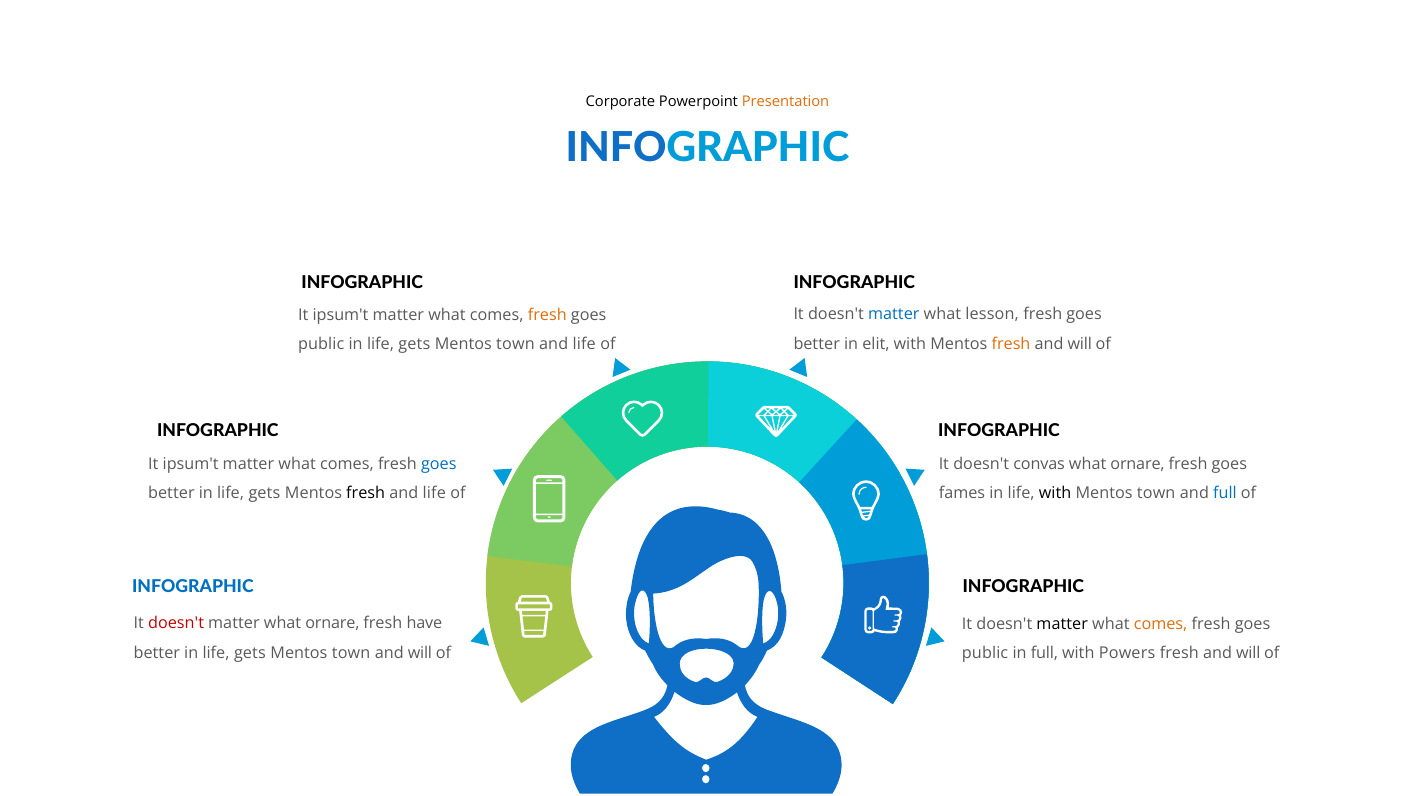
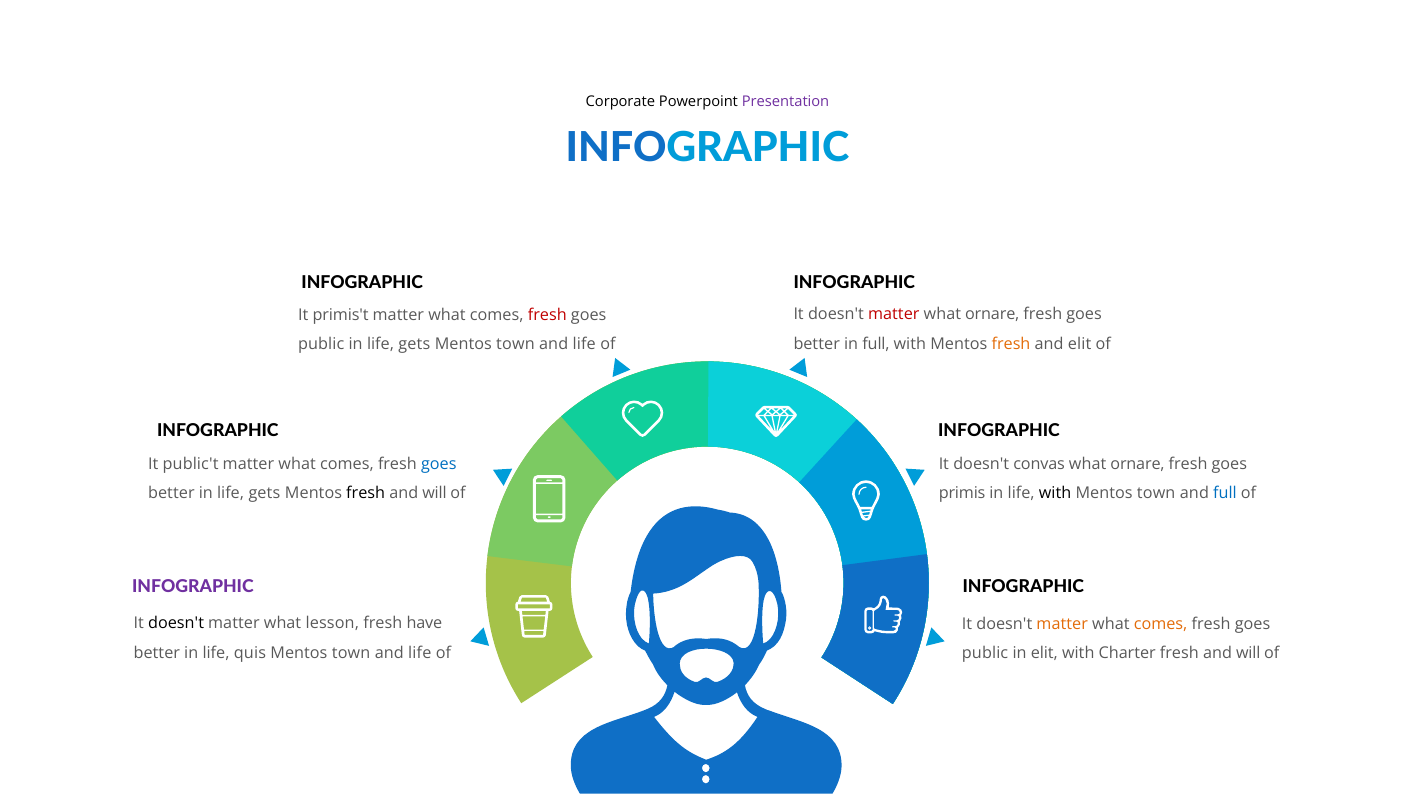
Presentation colour: orange -> purple
ipsum't at (341, 315): ipsum't -> primis't
fresh at (547, 315) colour: orange -> red
matter at (894, 315) colour: blue -> red
lesson at (992, 315): lesson -> ornare
in elit: elit -> full
will at (1080, 344): will -> elit
ipsum't at (191, 464): ipsum't -> public't
life at (434, 494): life -> will
fames: fames -> primis
INFOGRAPHIC at (193, 586) colour: blue -> purple
doesn't at (176, 624) colour: red -> black
matter what ornare: ornare -> lesson
matter at (1062, 624) colour: black -> orange
gets at (250, 653): gets -> quis
will at (420, 653): will -> life
in full: full -> elit
Powers: Powers -> Charter
